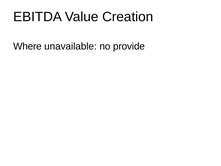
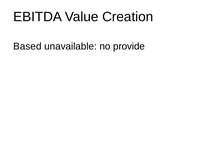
Where: Where -> Based
